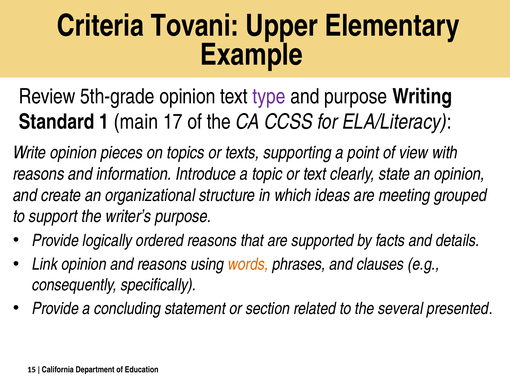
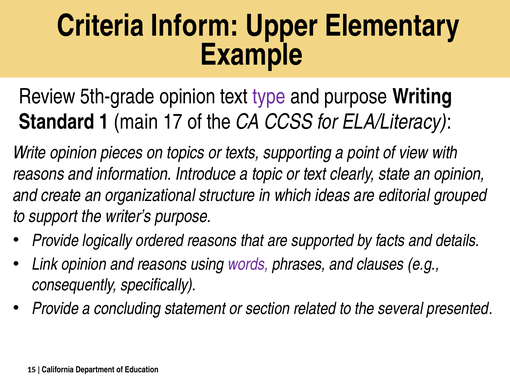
Tovani: Tovani -> Inform
meeting: meeting -> editorial
words colour: orange -> purple
